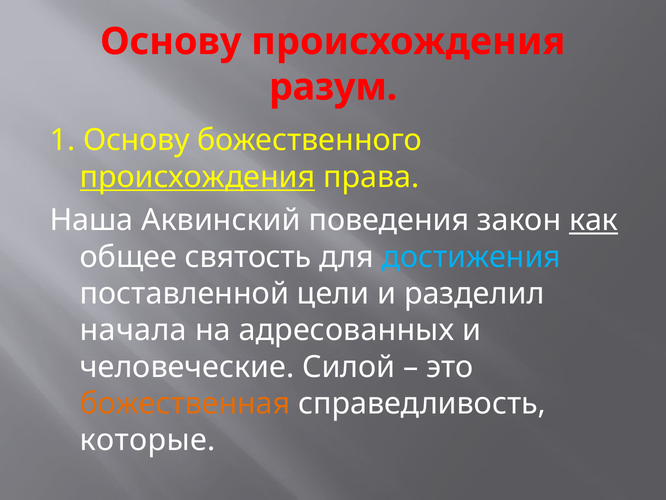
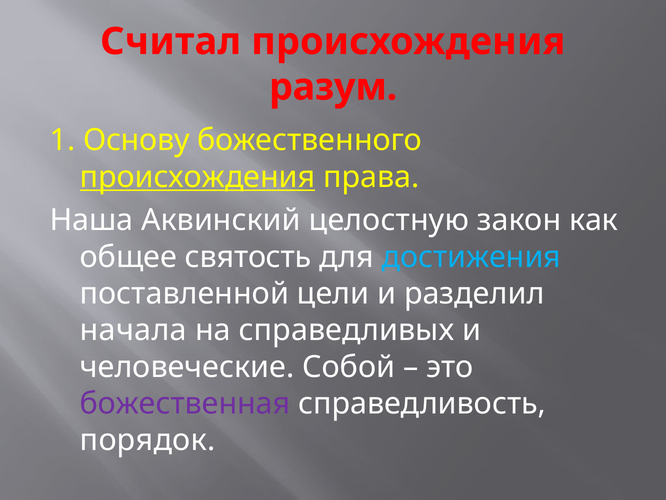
Основу at (171, 42): Основу -> Считал
поведения: поведения -> целостную
как underline: present -> none
адресованных: адресованных -> справедливых
Силой: Силой -> Собой
божественная colour: orange -> purple
которые: которые -> порядок
